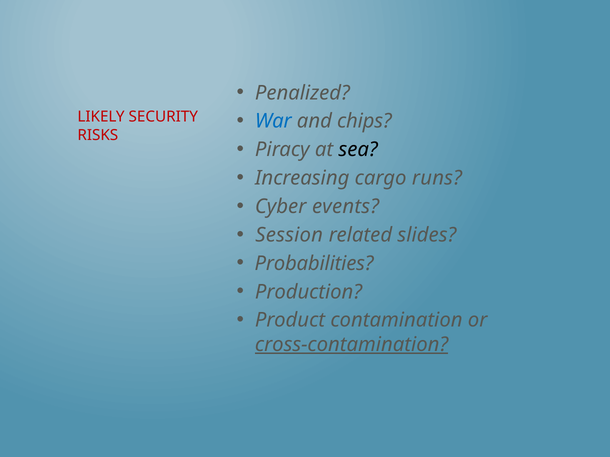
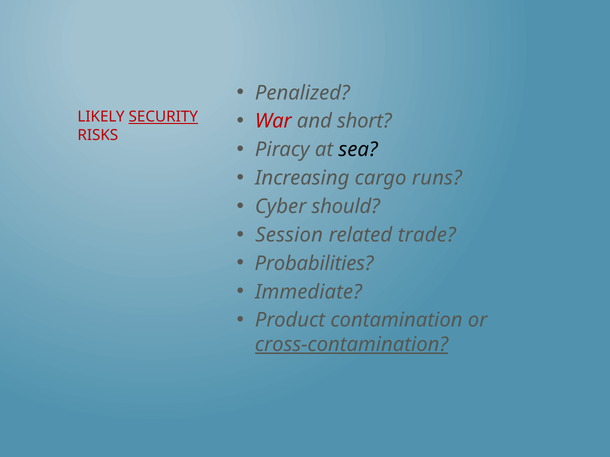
War colour: blue -> red
chips: chips -> short
SECURITY underline: none -> present
events: events -> should
slides: slides -> trade
Production: Production -> Immediate
